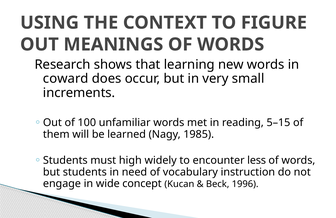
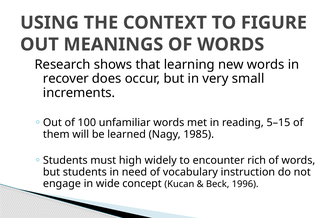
coward: coward -> recover
less: less -> rich
